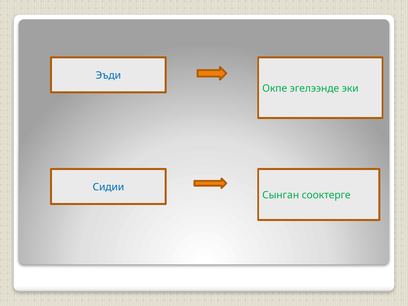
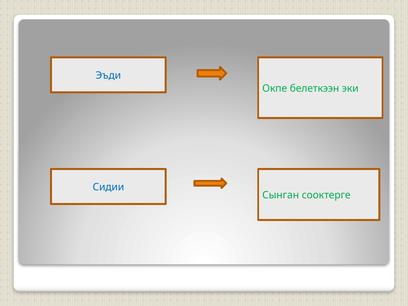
эгелээнде: эгелээнде -> белеткээн
